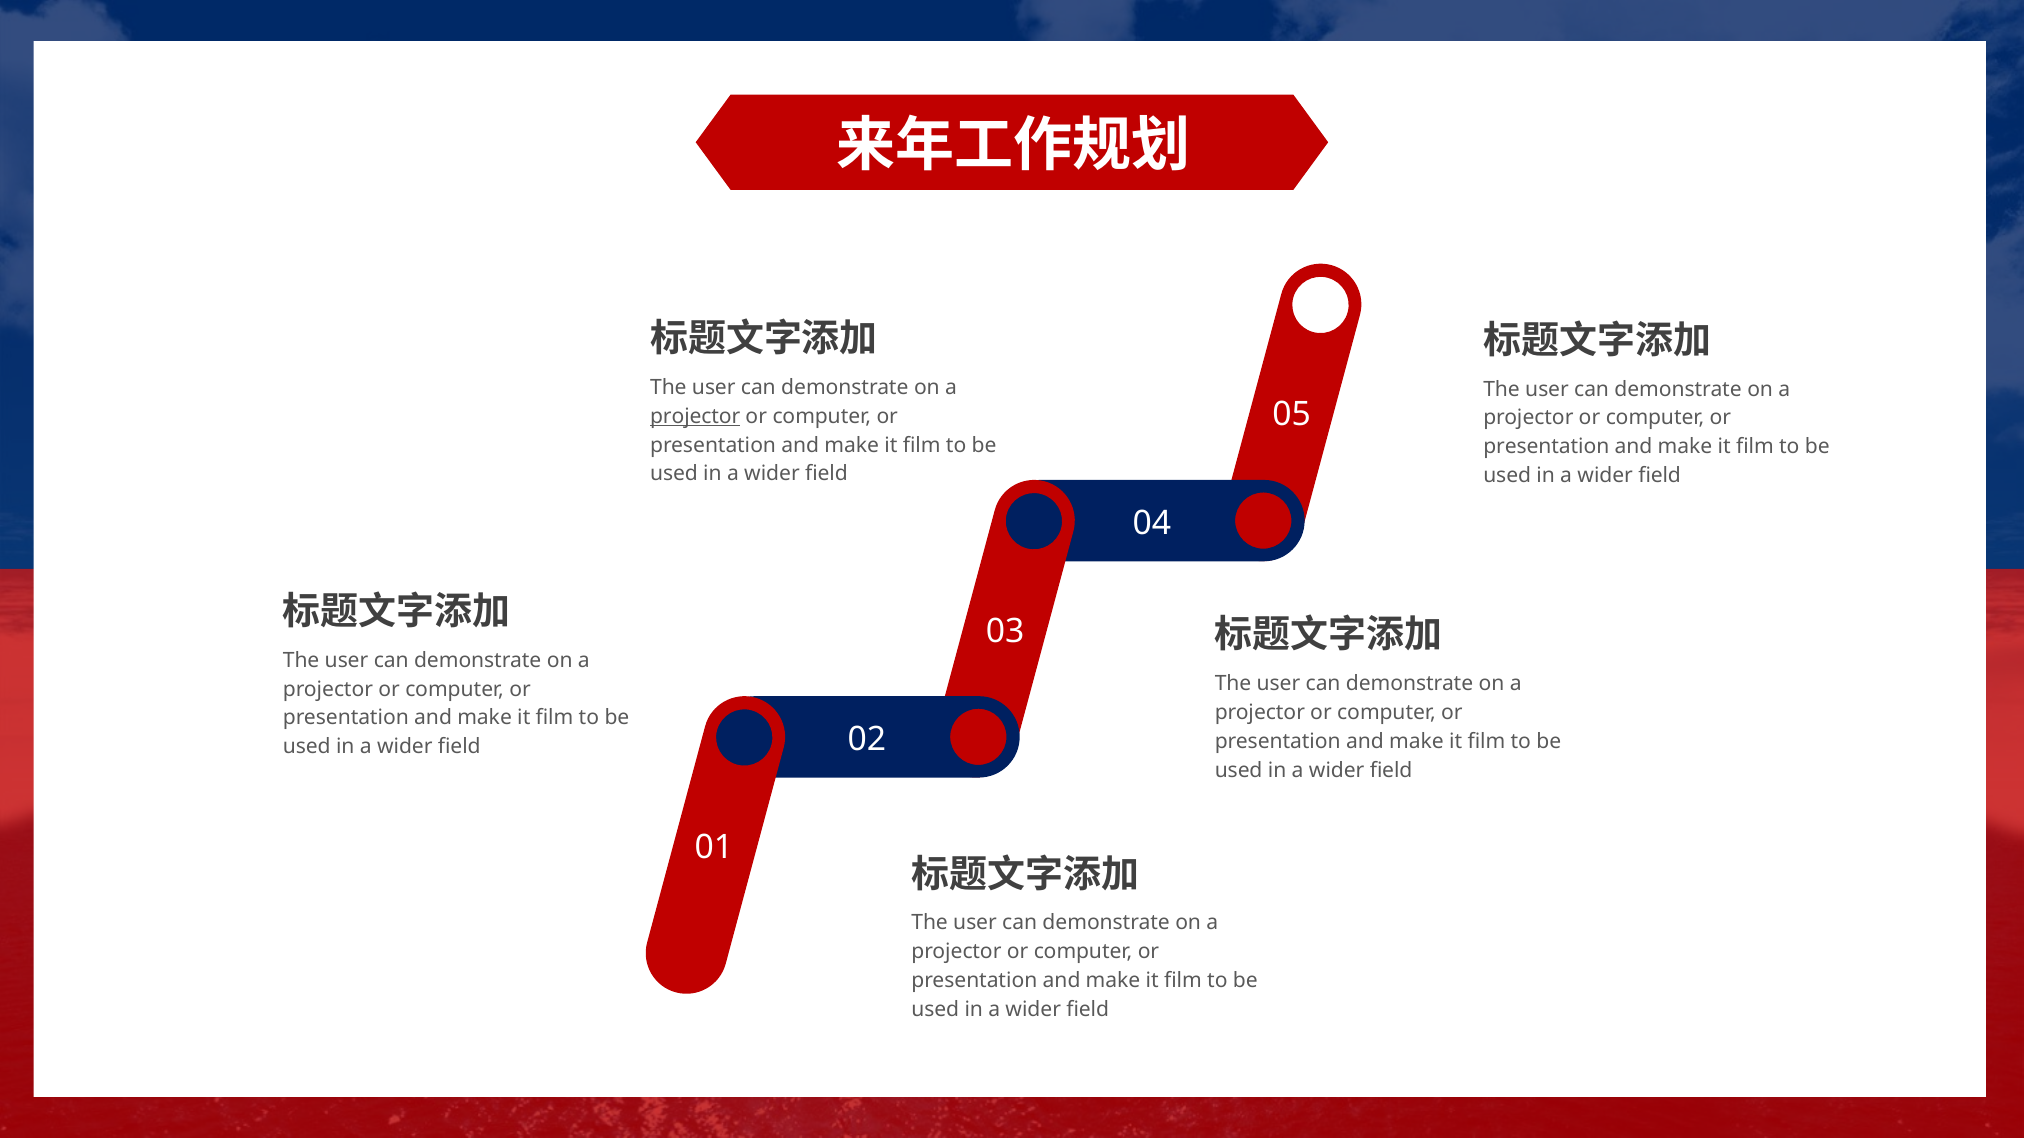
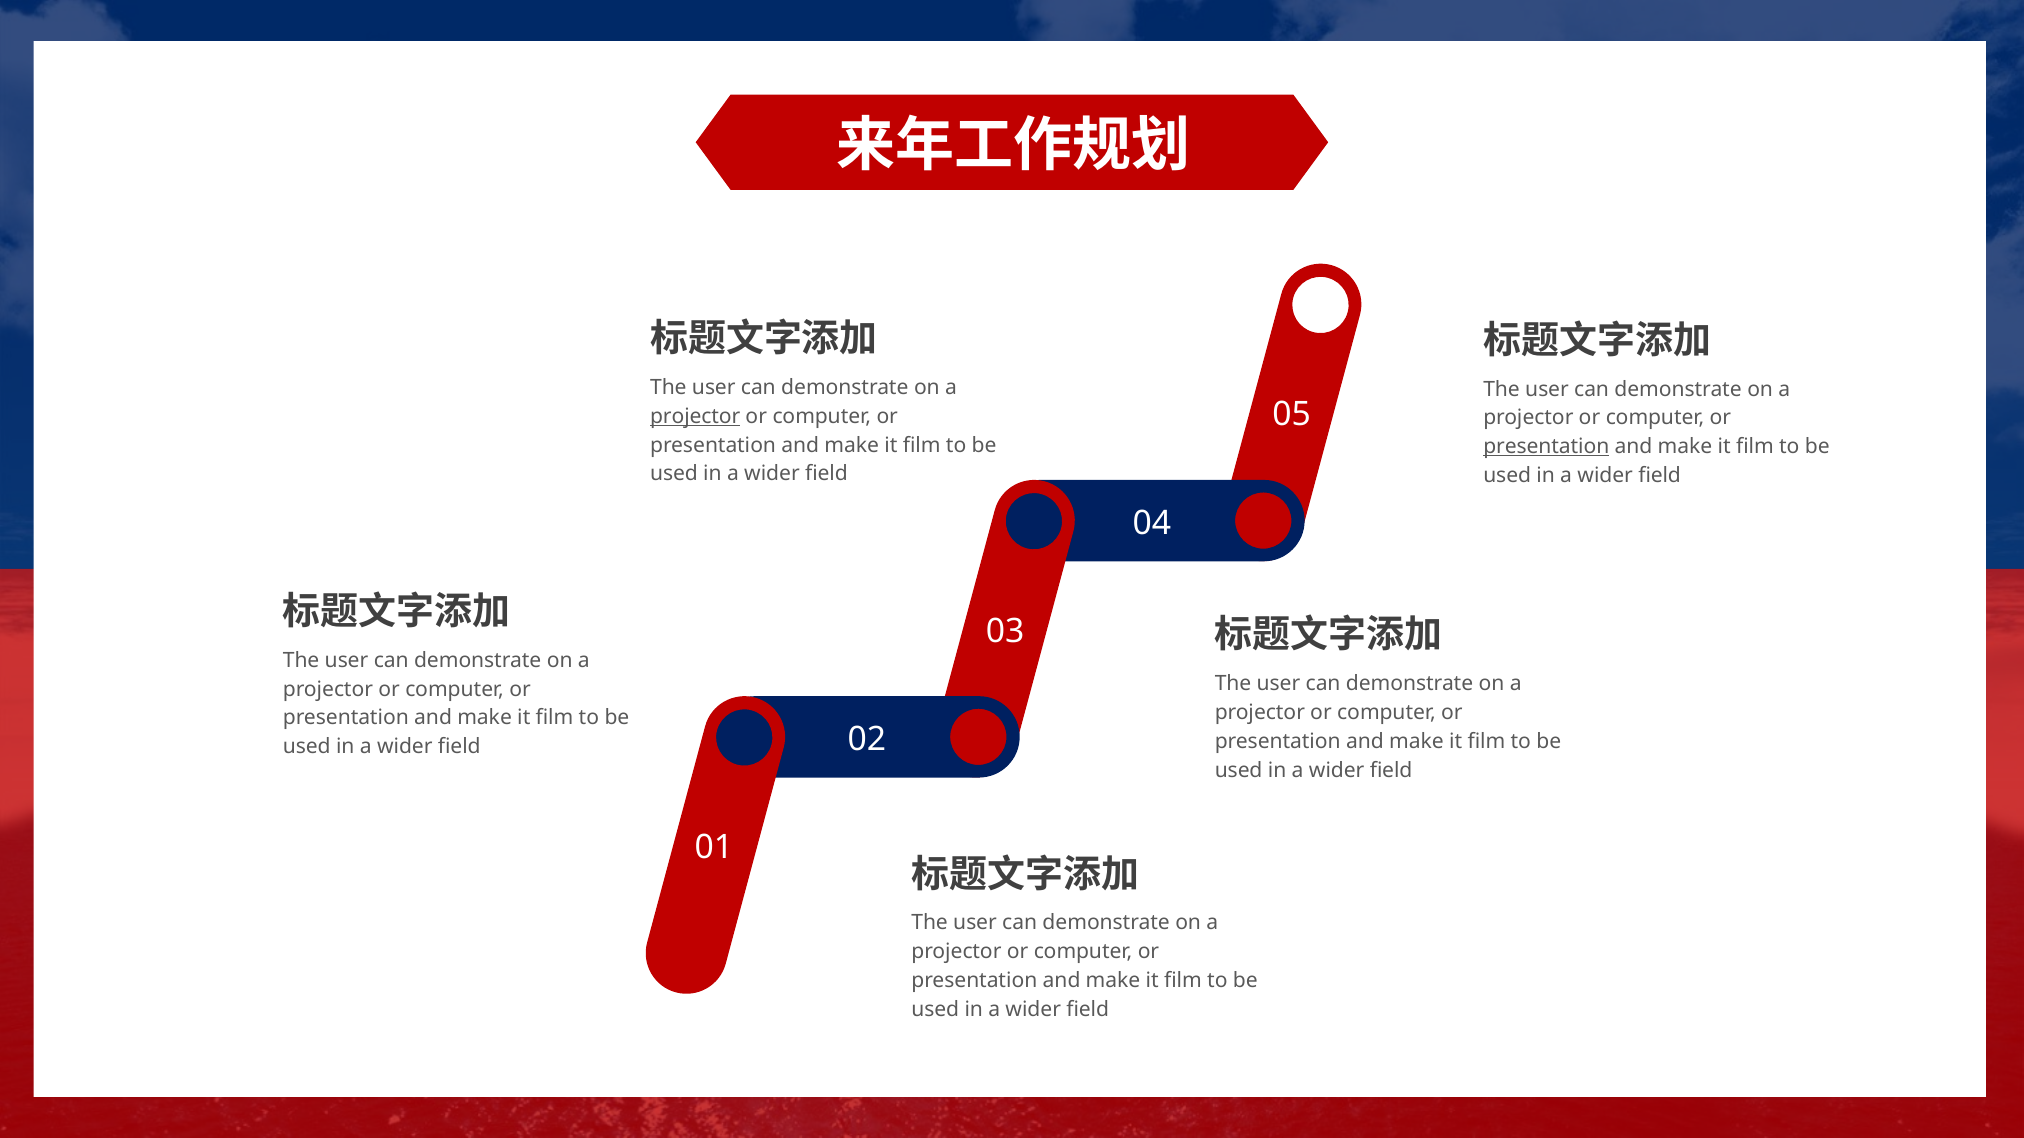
presentation at (1546, 447) underline: none -> present
